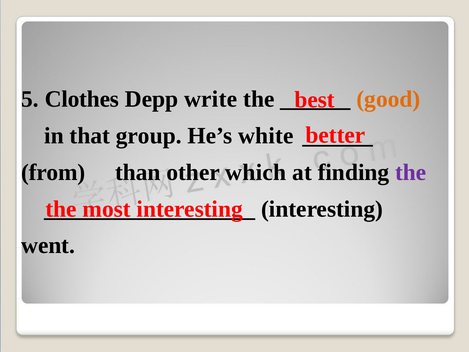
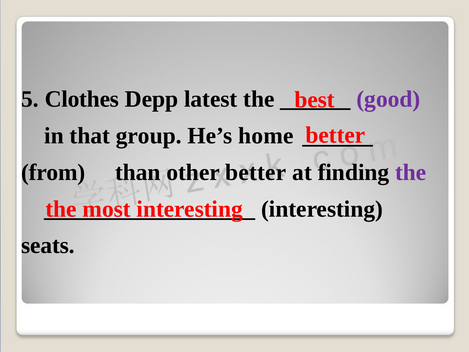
write: write -> latest
good colour: orange -> purple
white: white -> home
other which: which -> better
went: went -> seats
